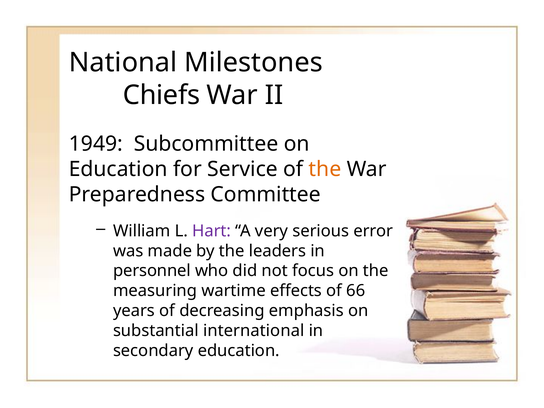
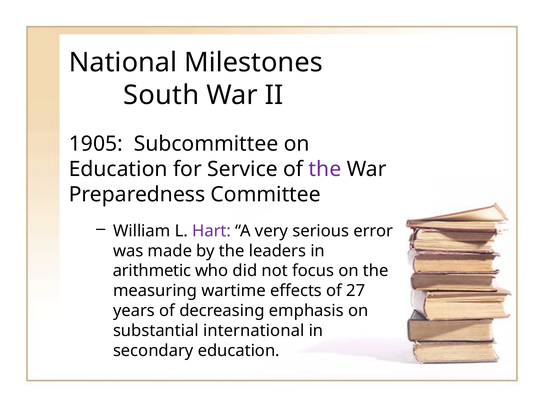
Chiefs: Chiefs -> South
1949: 1949 -> 1905
the at (325, 169) colour: orange -> purple
personnel: personnel -> arithmetic
66: 66 -> 27
